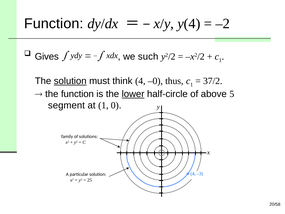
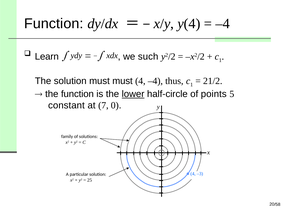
–2 at (223, 24): –2 -> –4
Gives: Gives -> Learn
solution at (70, 81) underline: present -> none
must think: think -> must
4 –0: –0 -> –4
37/2: 37/2 -> 21/2
above: above -> points
segment: segment -> constant
at 1: 1 -> 7
